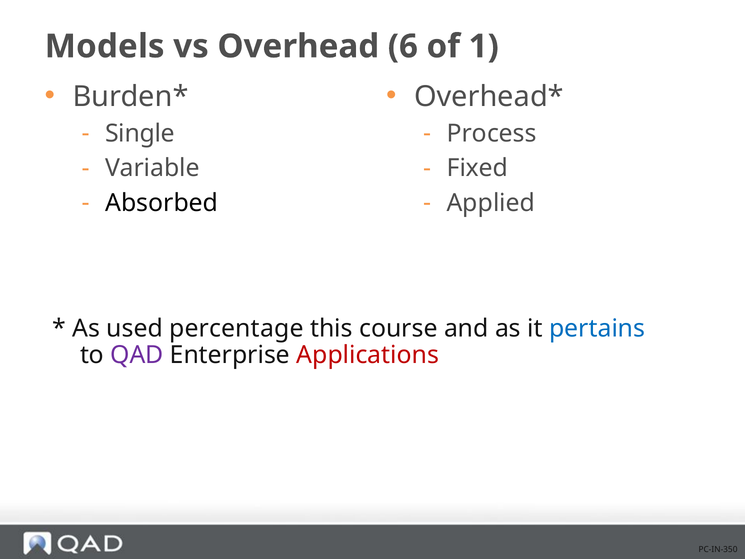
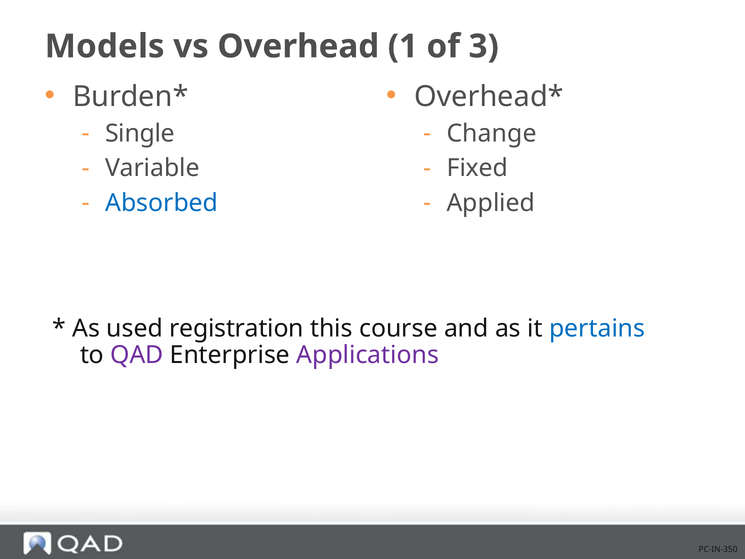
6: 6 -> 1
1: 1 -> 3
Process: Process -> Change
Absorbed colour: black -> blue
percentage: percentage -> registration
Applications colour: red -> purple
